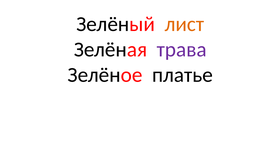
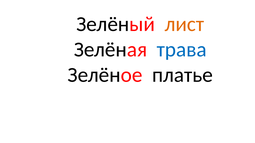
трава colour: purple -> blue
